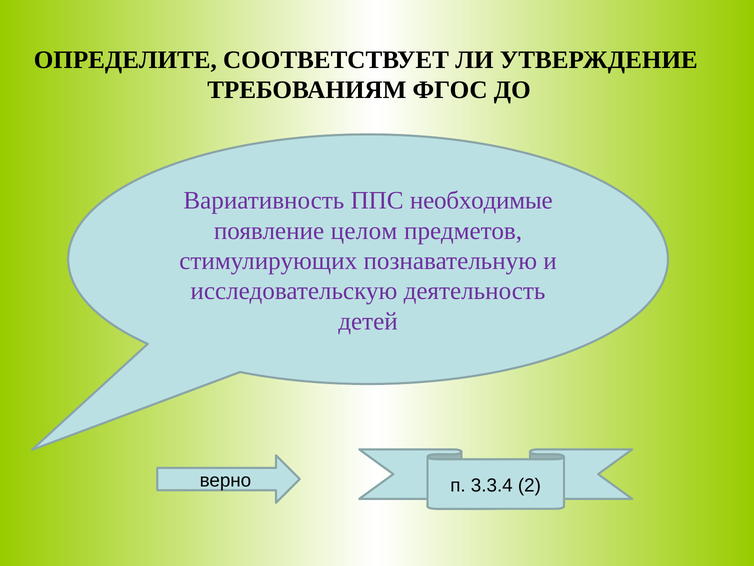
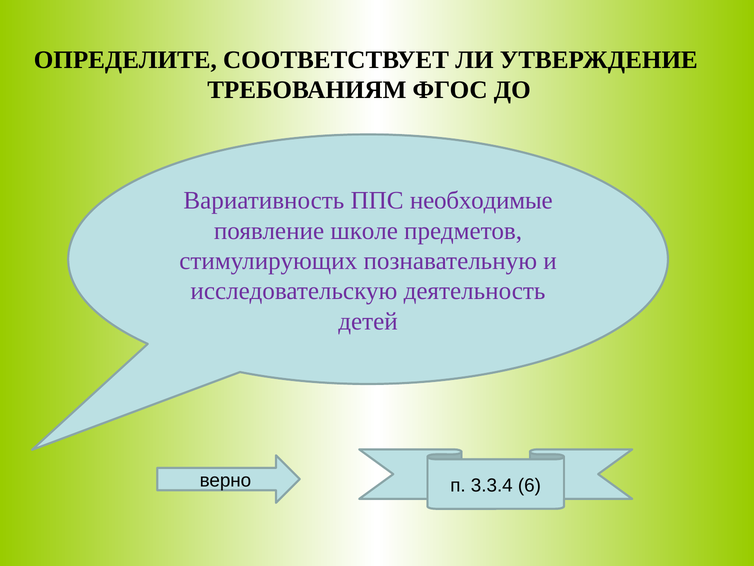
целом: целом -> школе
2: 2 -> 6
